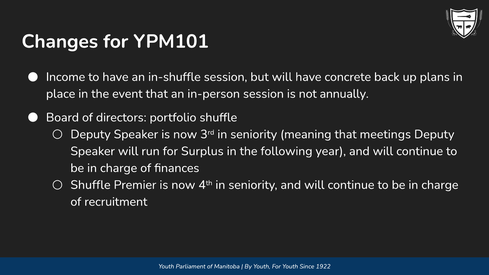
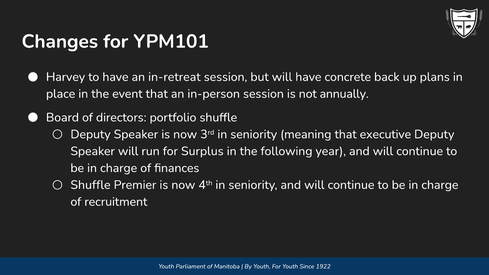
Income: Income -> Harvey
in-shuffle: in-shuffle -> in-retreat
meetings: meetings -> executive
